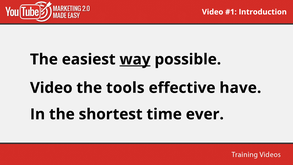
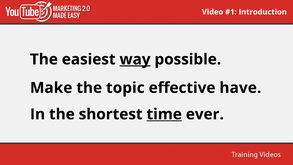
Video at (51, 88): Video -> Make
tools: tools -> topic
time underline: none -> present
